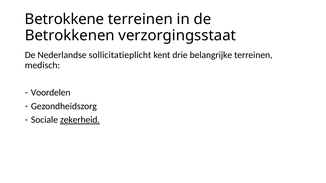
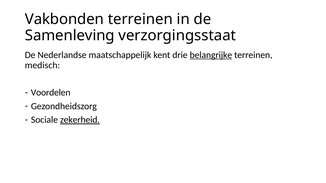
Betrokkene: Betrokkene -> Vakbonden
Betrokkenen: Betrokkenen -> Samenleving
sollicitatieplicht: sollicitatieplicht -> maatschappelijk
belangrijke underline: none -> present
